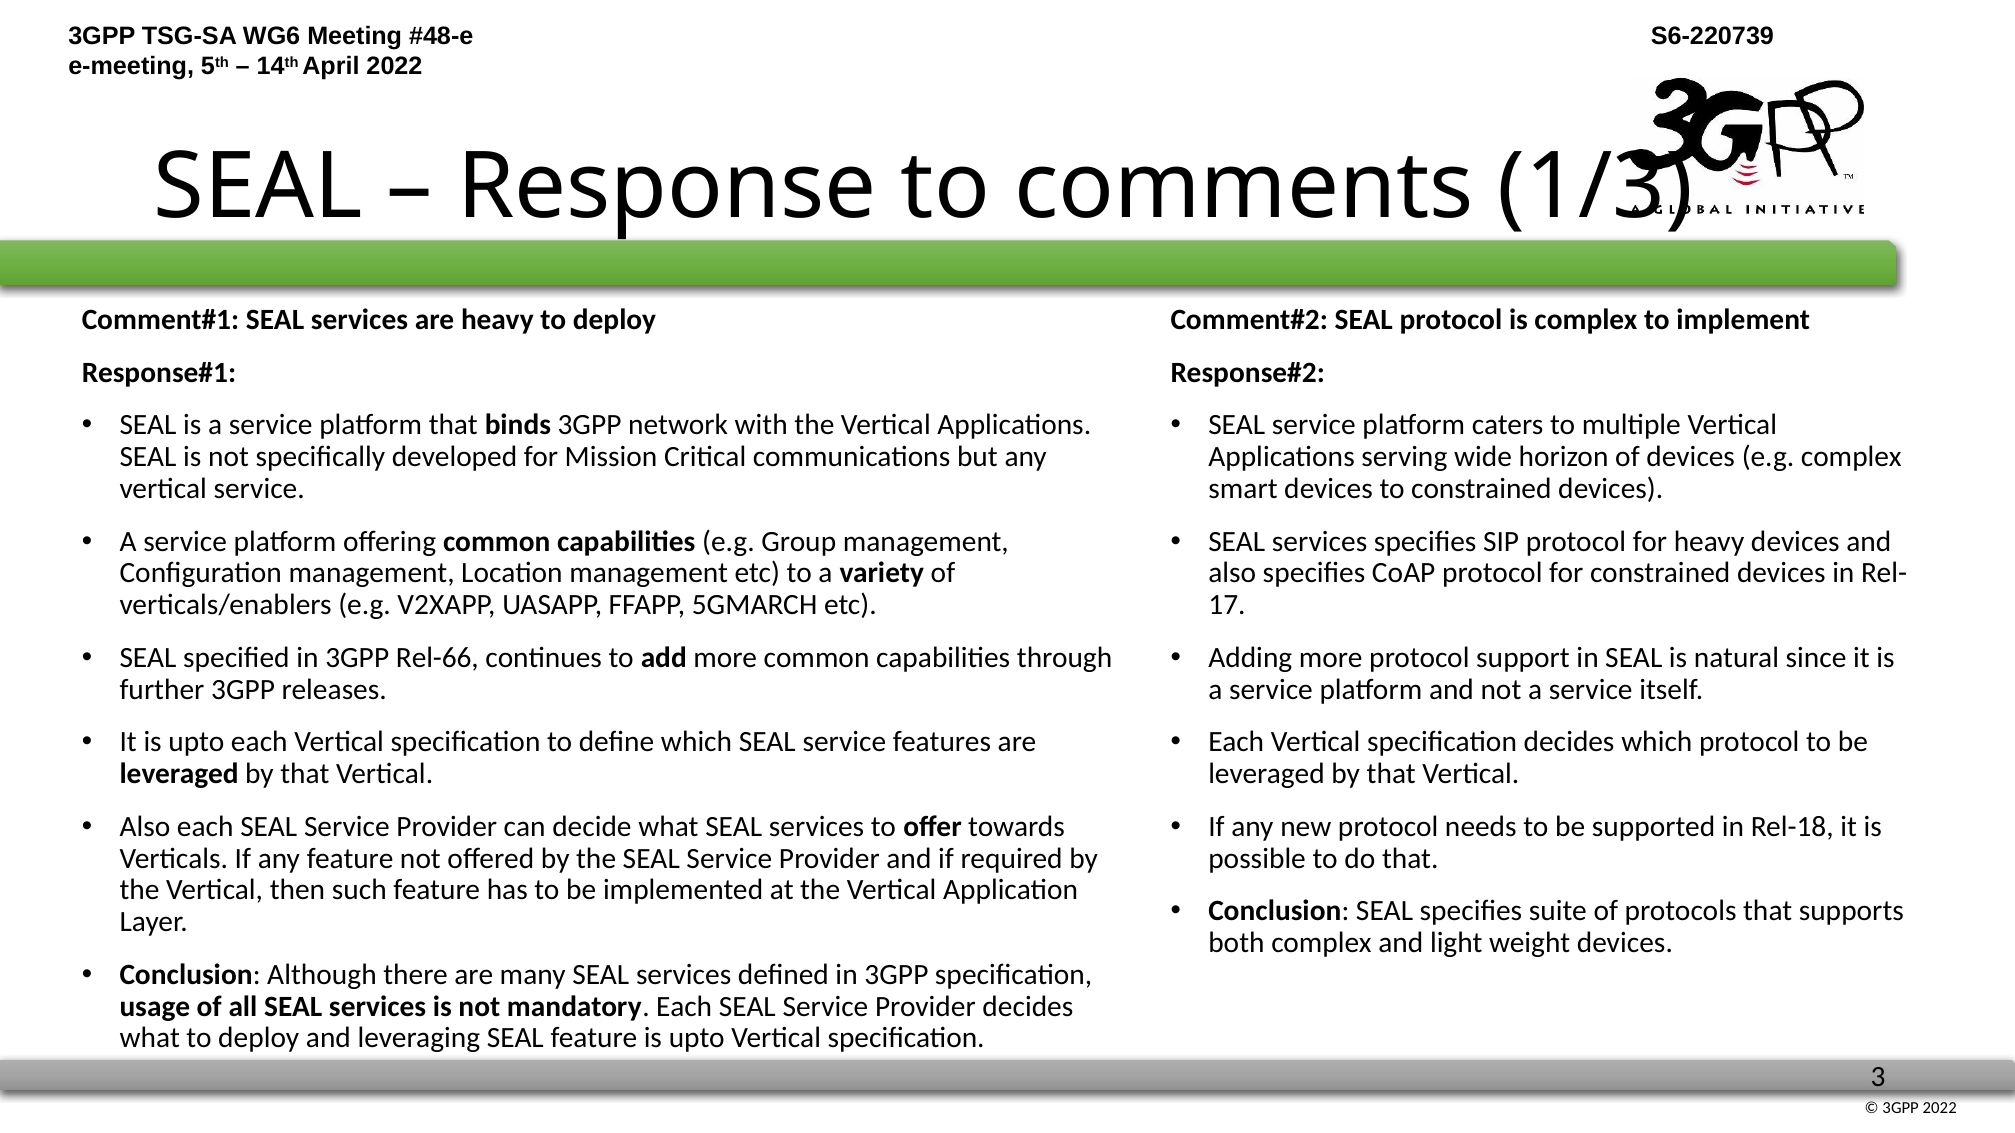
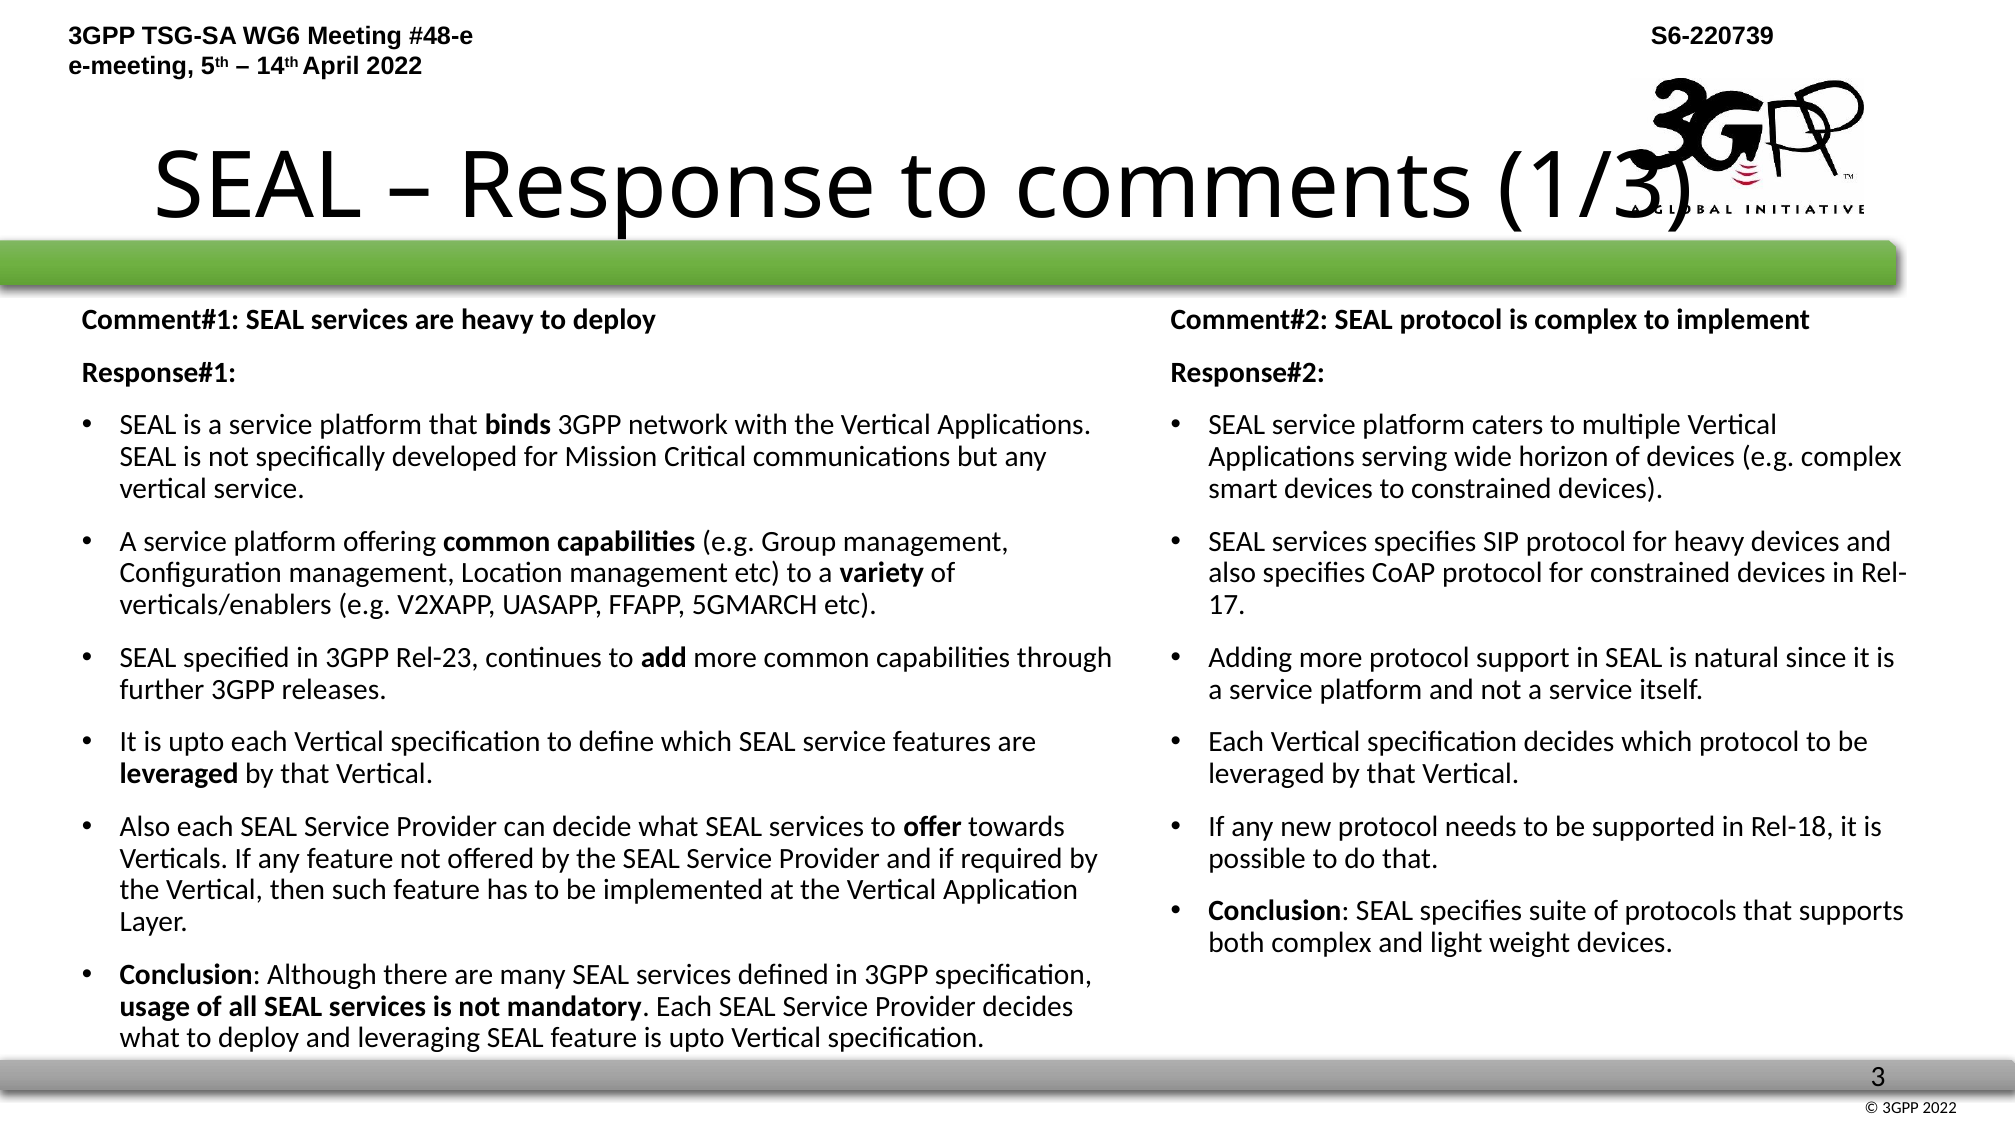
Rel-66: Rel-66 -> Rel-23
